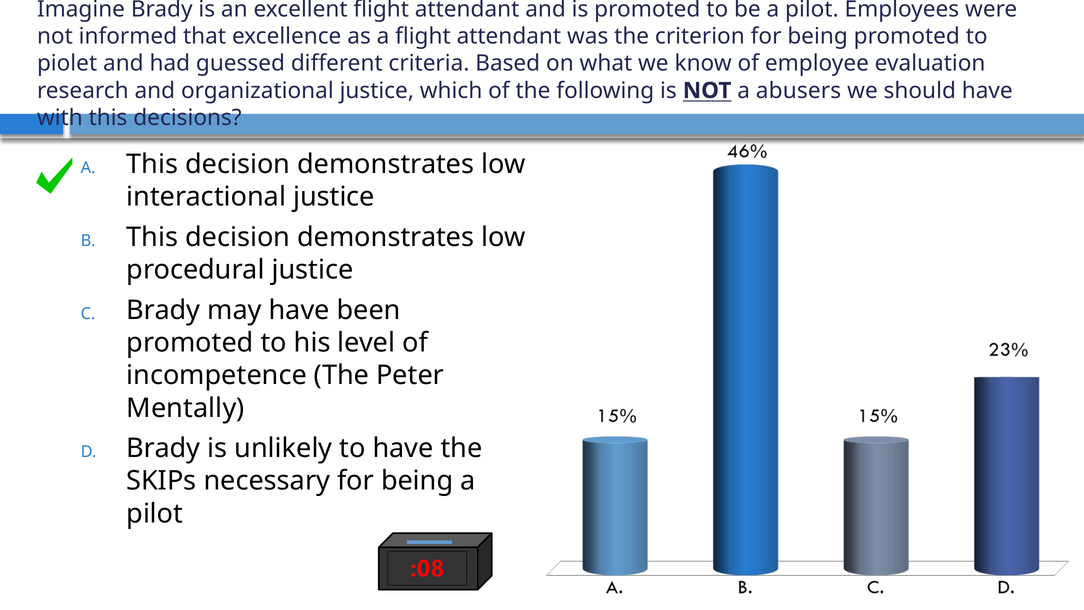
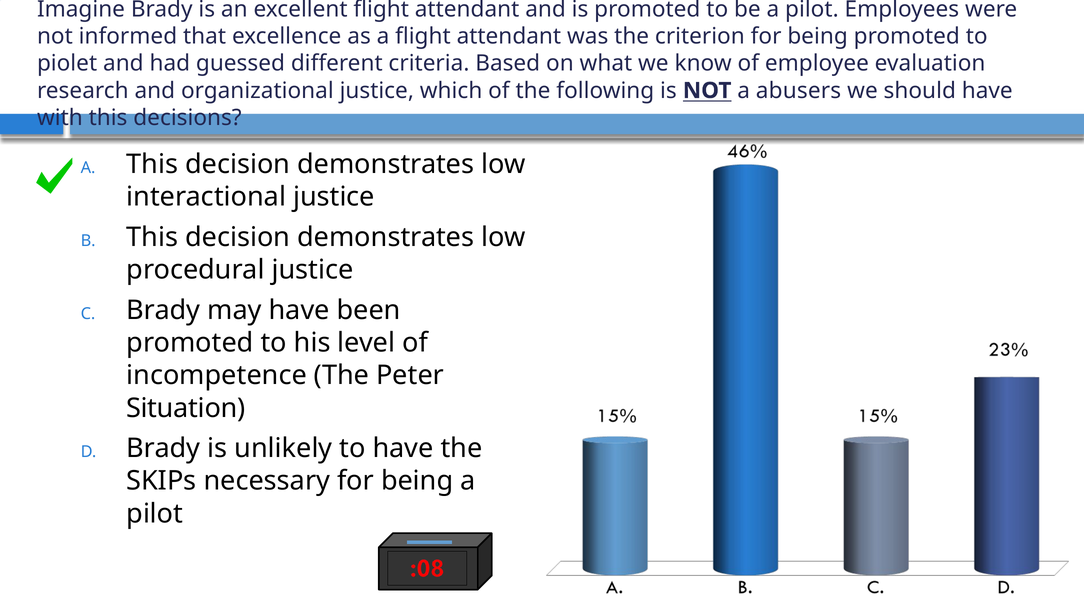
Mentally: Mentally -> Situation
